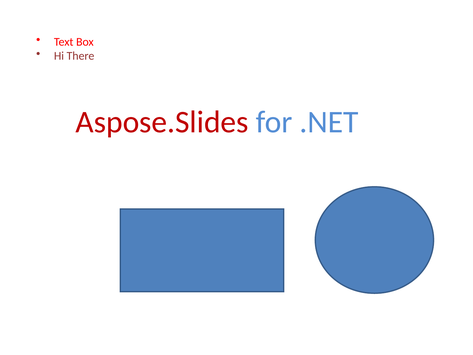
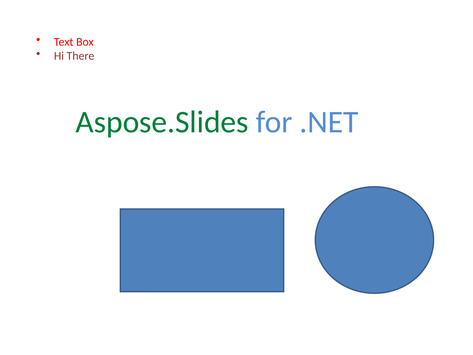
Aspose.Slides colour: red -> green
